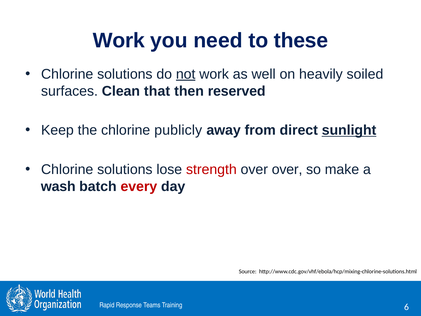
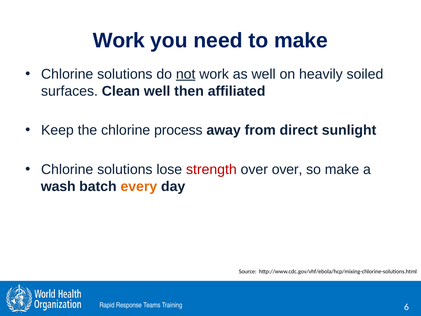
to these: these -> make
Clean that: that -> well
reserved: reserved -> affiliated
publicly: publicly -> process
sunlight underline: present -> none
every colour: red -> orange
